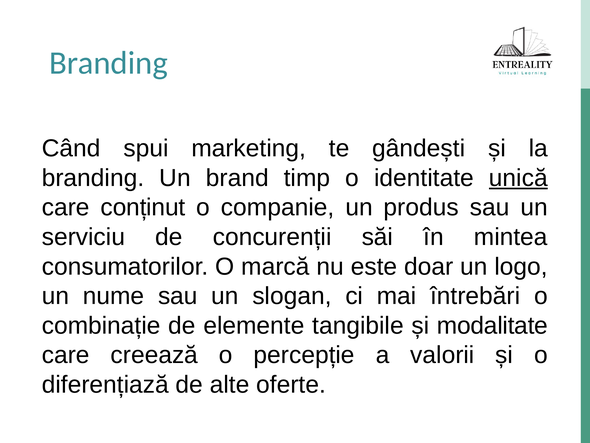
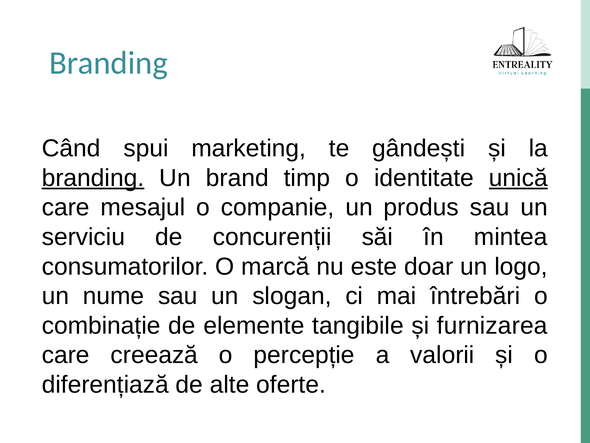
branding at (93, 178) underline: none -> present
conținut: conținut -> mesajul
modalitate: modalitate -> furnizarea
